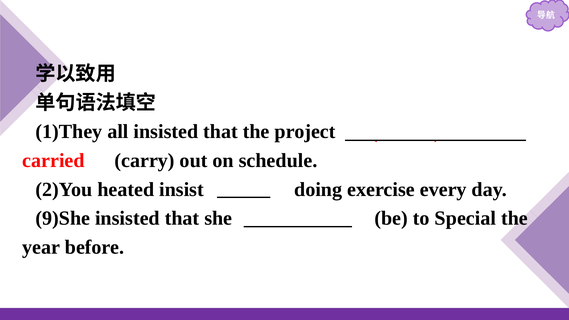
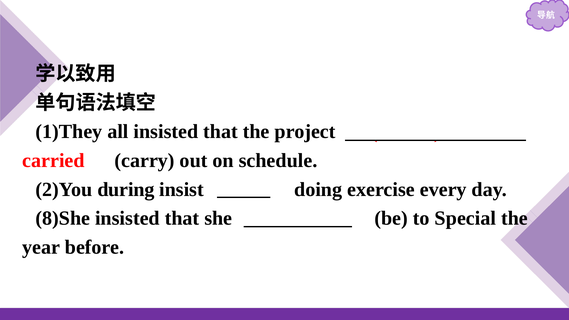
heated: heated -> during
9)She: 9)She -> 8)She
